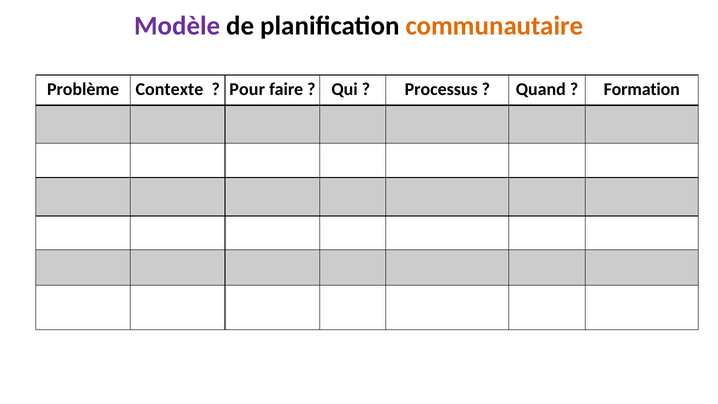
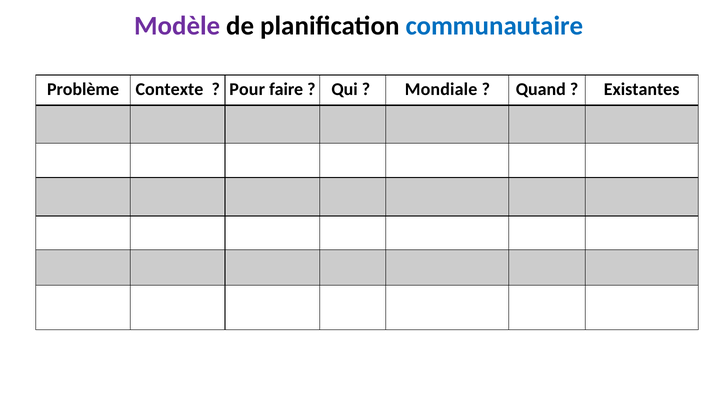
communautaire colour: orange -> blue
Processus: Processus -> Mondiale
Formation: Formation -> Existantes
